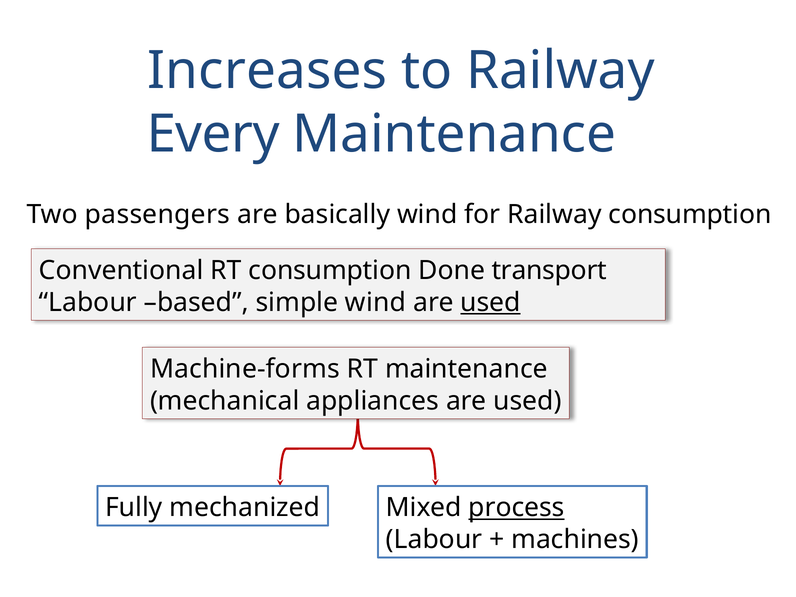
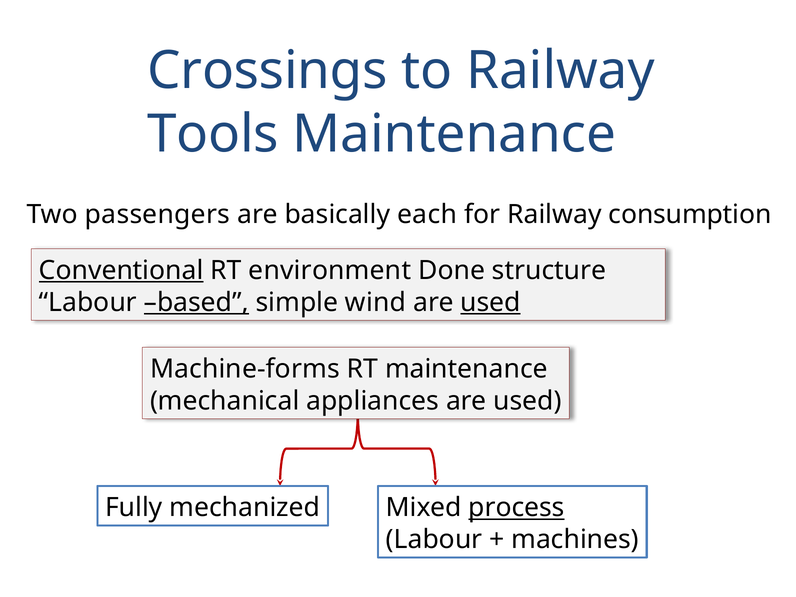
Increases: Increases -> Crossings
Every: Every -> Tools
basically wind: wind -> each
Conventional underline: none -> present
RT consumption: consumption -> environment
transport: transport -> structure
based underline: none -> present
